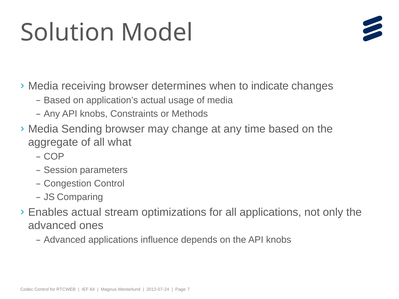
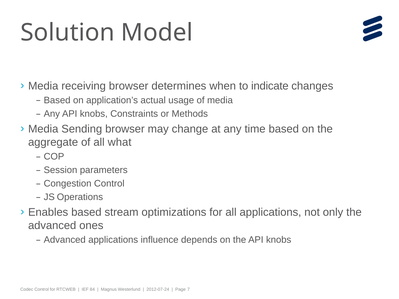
Comparing: Comparing -> Operations
Enables actual: actual -> based
